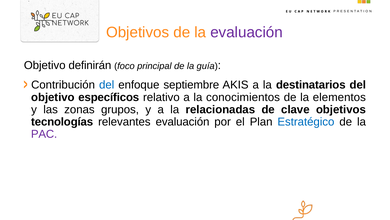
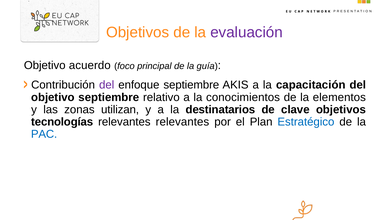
definirán: definirán -> acuerdo
del at (107, 85) colour: blue -> purple
destinatarios: destinatarios -> capacitación
objetivo específicos: específicos -> septiembre
grupos: grupos -> utilizan
relacionadas: relacionadas -> destinatarios
relevantes evaluación: evaluación -> relevantes
PAC colour: purple -> blue
